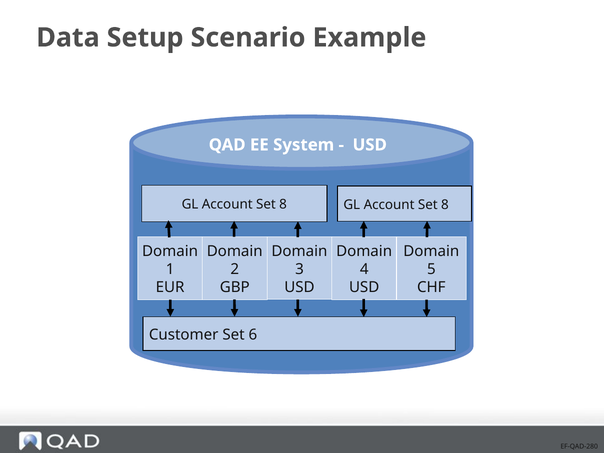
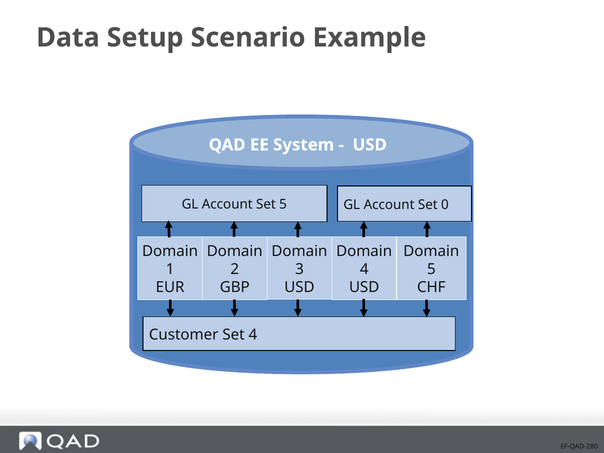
8 at (283, 205): 8 -> 5
8 at (445, 205): 8 -> 0
Set 6: 6 -> 4
